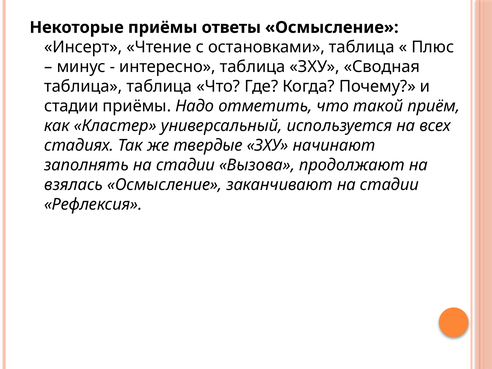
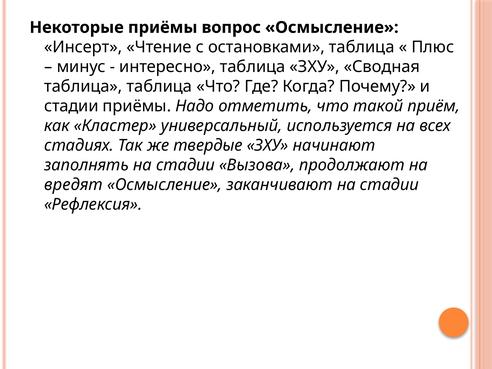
ответы: ответы -> вопрос
взялась: взялась -> вредят
